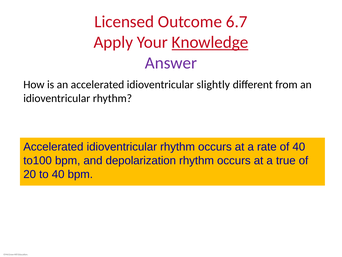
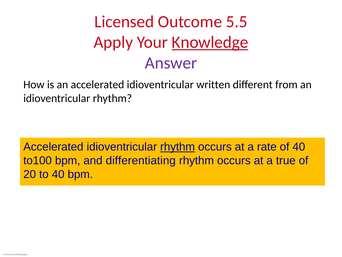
6.7: 6.7 -> 5.5
slightly: slightly -> written
rhythm at (178, 147) underline: none -> present
depolarization: depolarization -> differentiating
